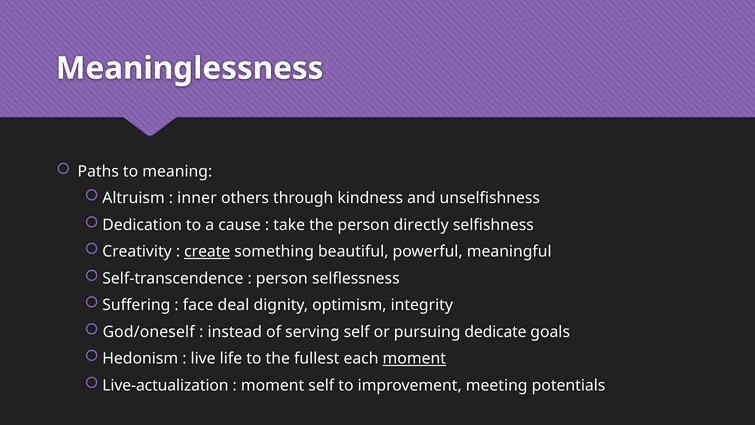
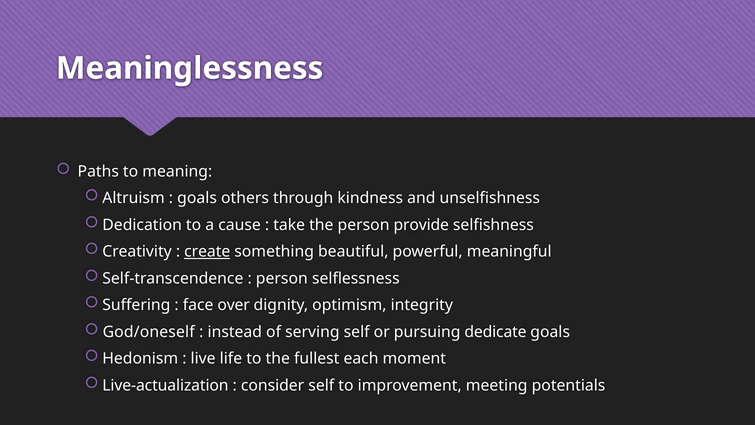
inner at (197, 198): inner -> goals
directly: directly -> provide
deal: deal -> over
moment at (414, 358) underline: present -> none
moment at (273, 385): moment -> consider
